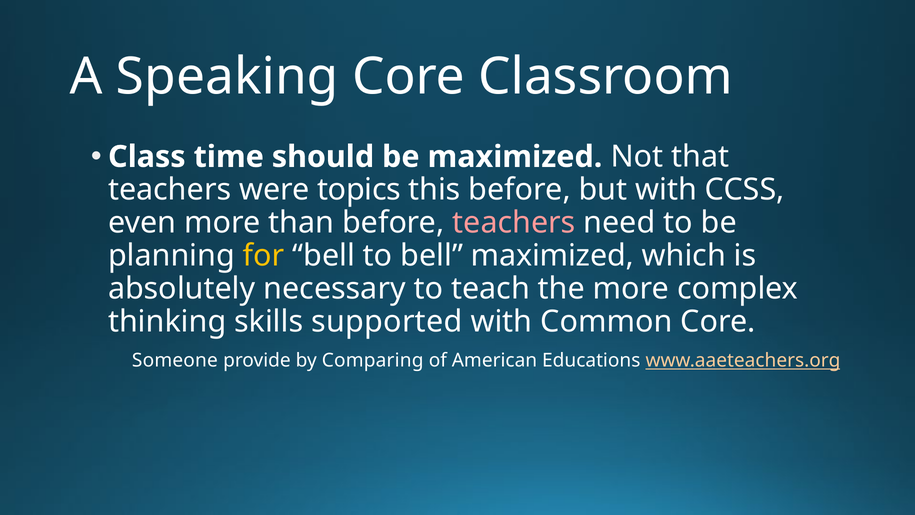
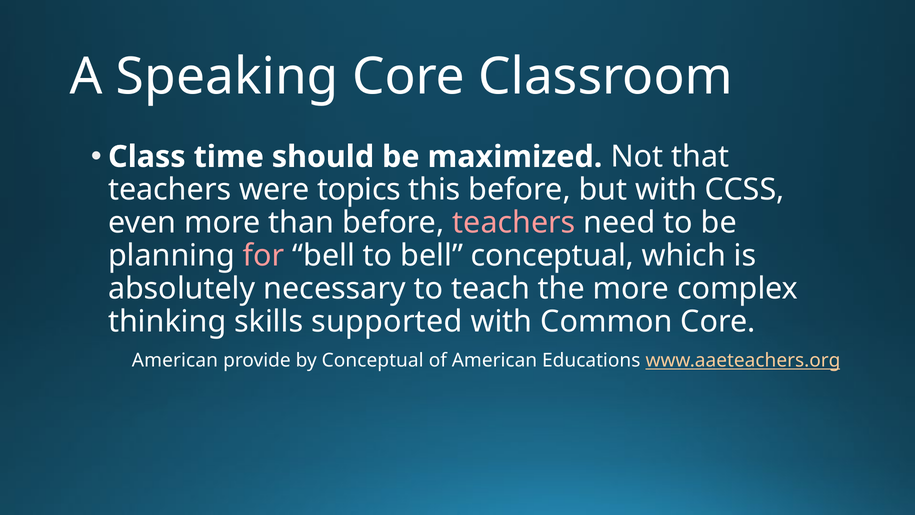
for colour: yellow -> pink
bell maximized: maximized -> conceptual
Someone at (175, 360): Someone -> American
by Comparing: Comparing -> Conceptual
